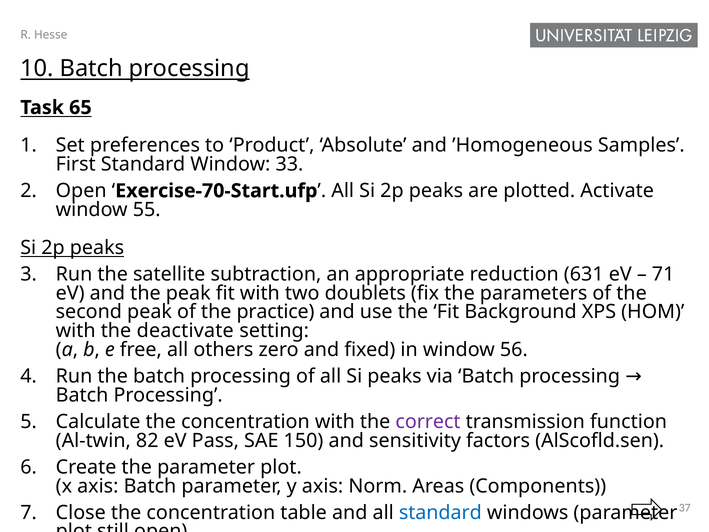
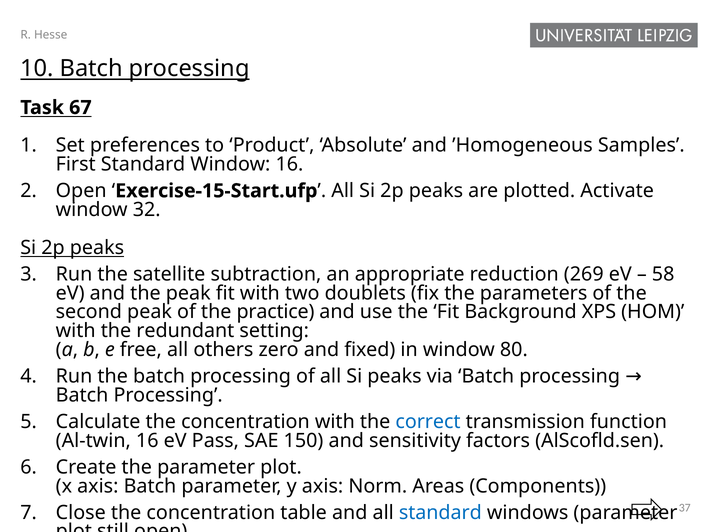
65: 65 -> 67
Window 33: 33 -> 16
Exercise-70-Start.ufp: Exercise-70-Start.ufp -> Exercise-15-Start.ufp
55: 55 -> 32
631: 631 -> 269
71: 71 -> 58
deactivate: deactivate -> redundant
56: 56 -> 80
correct colour: purple -> blue
Al-twin 82: 82 -> 16
